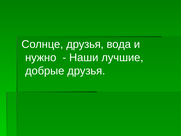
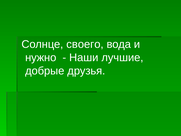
Солнце друзья: друзья -> своего
